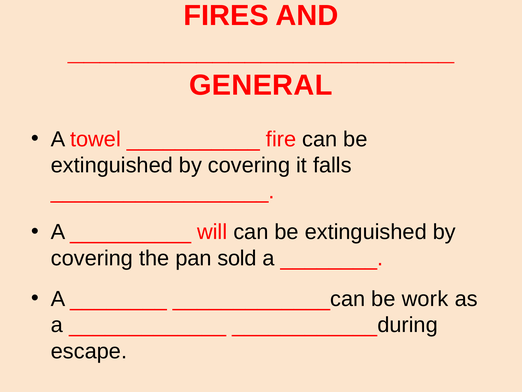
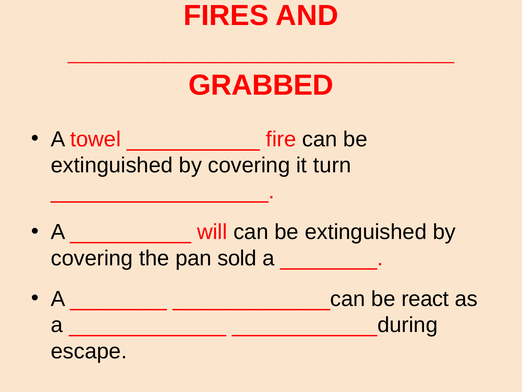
GENERAL: GENERAL -> GRABBED
falls: falls -> turn
work: work -> react
